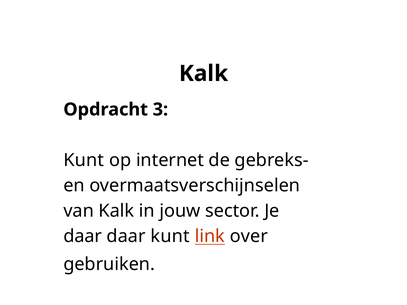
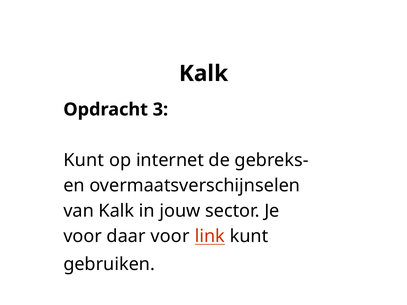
daar at (83, 236): daar -> voor
daar kunt: kunt -> voor
link over: over -> kunt
